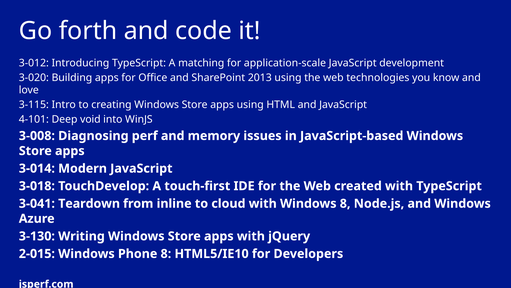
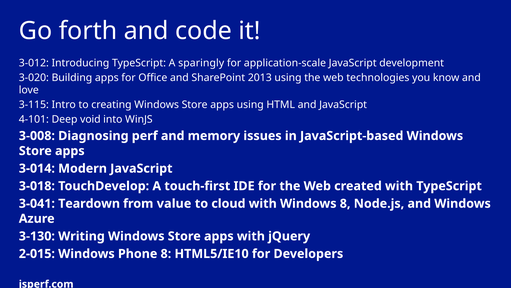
matching: matching -> sparingly
inline: inline -> value
